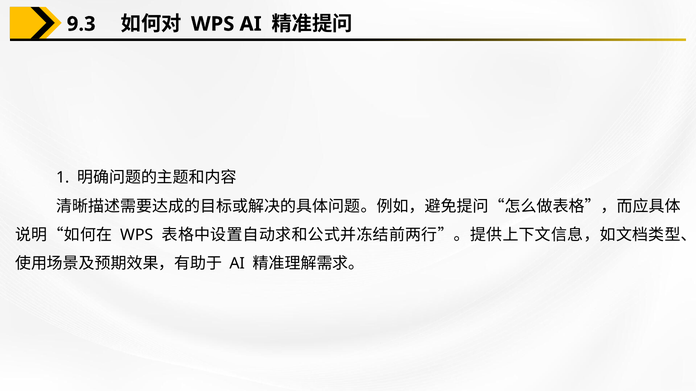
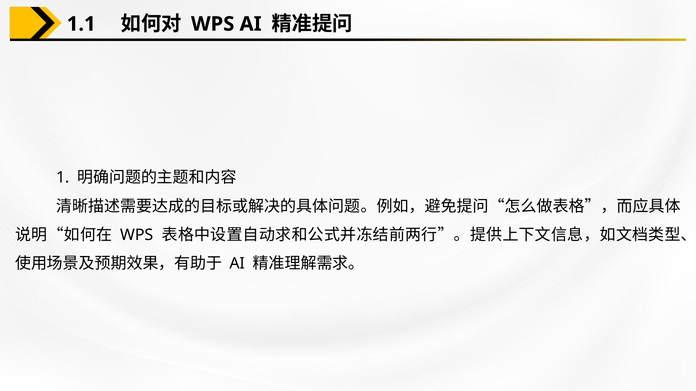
9.3: 9.3 -> 1.1
